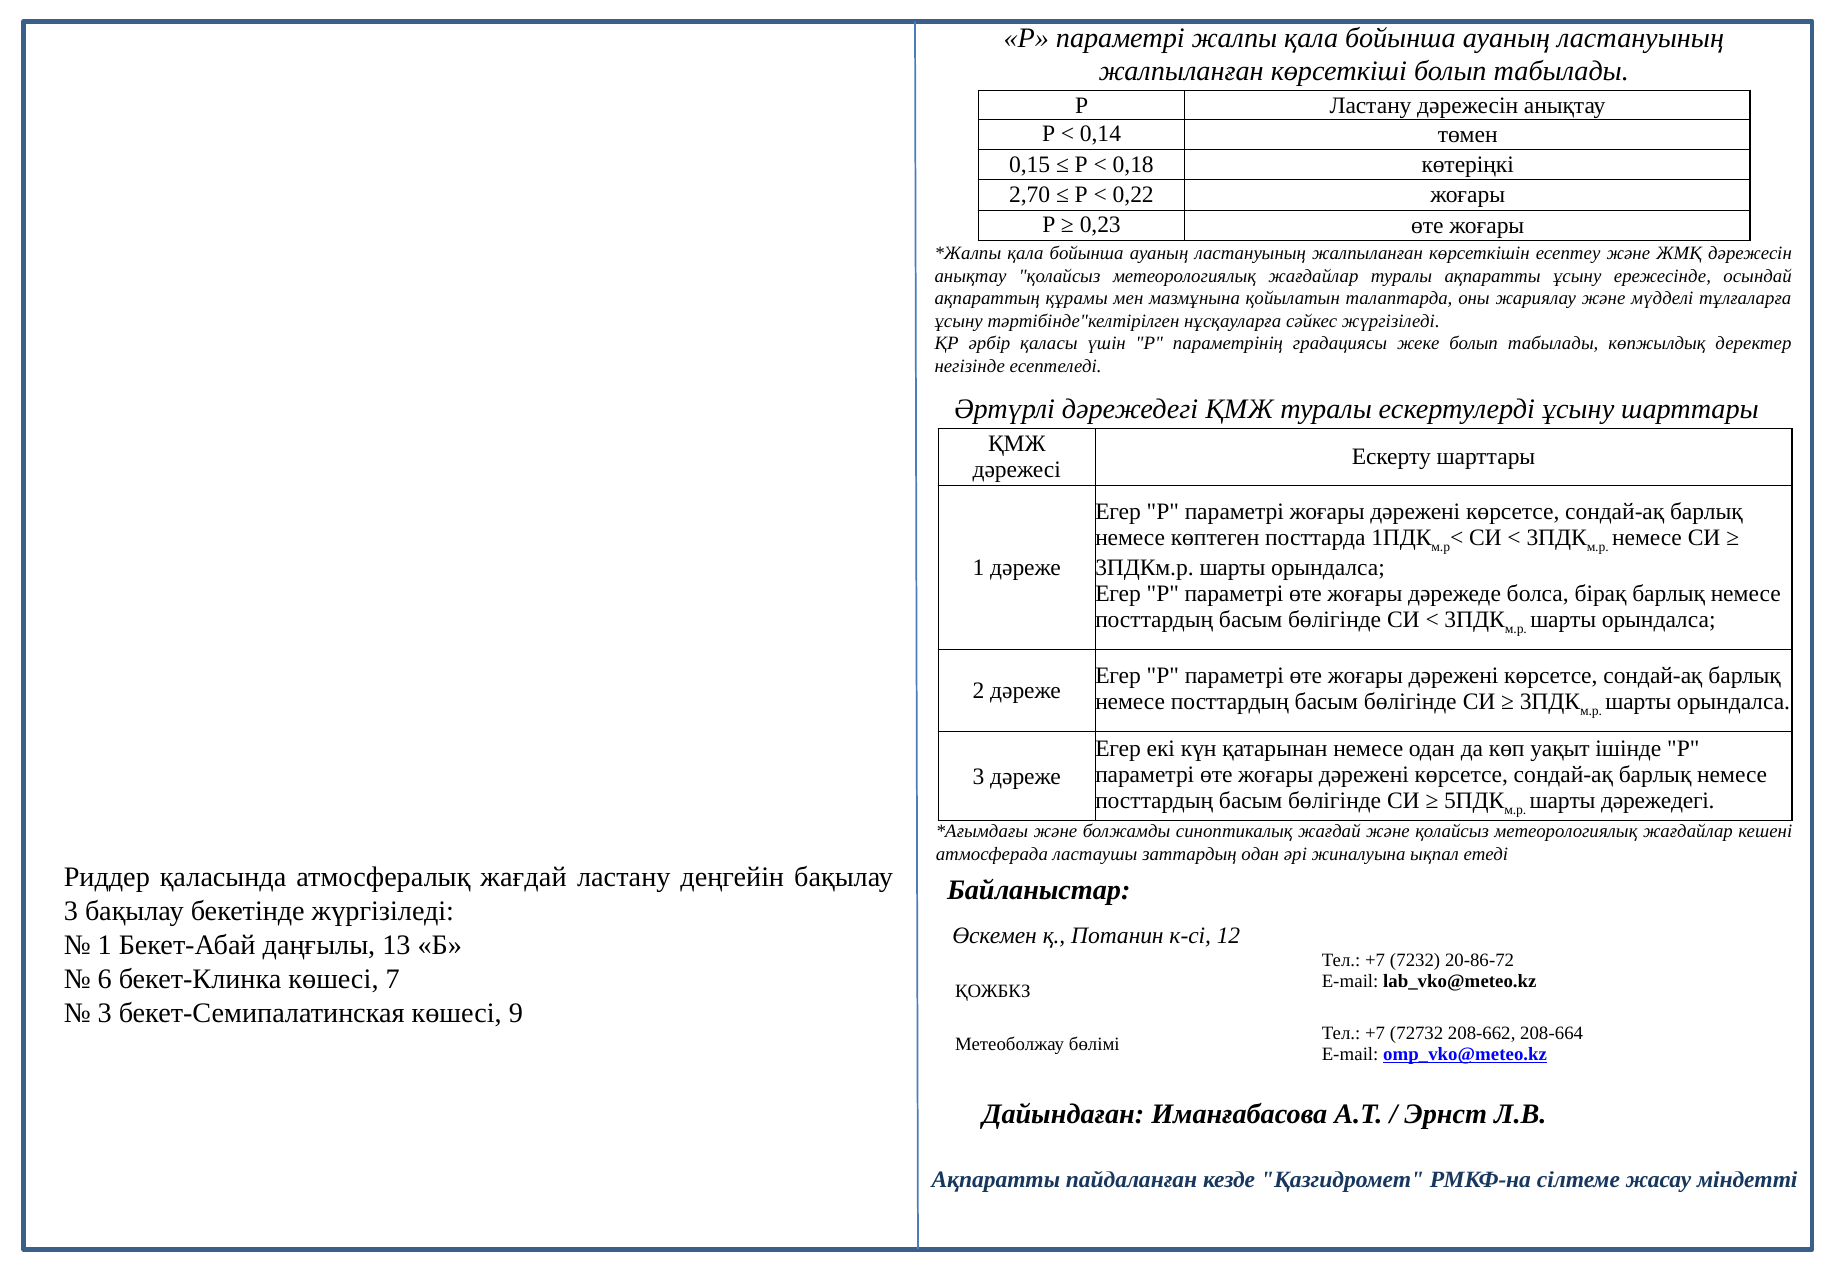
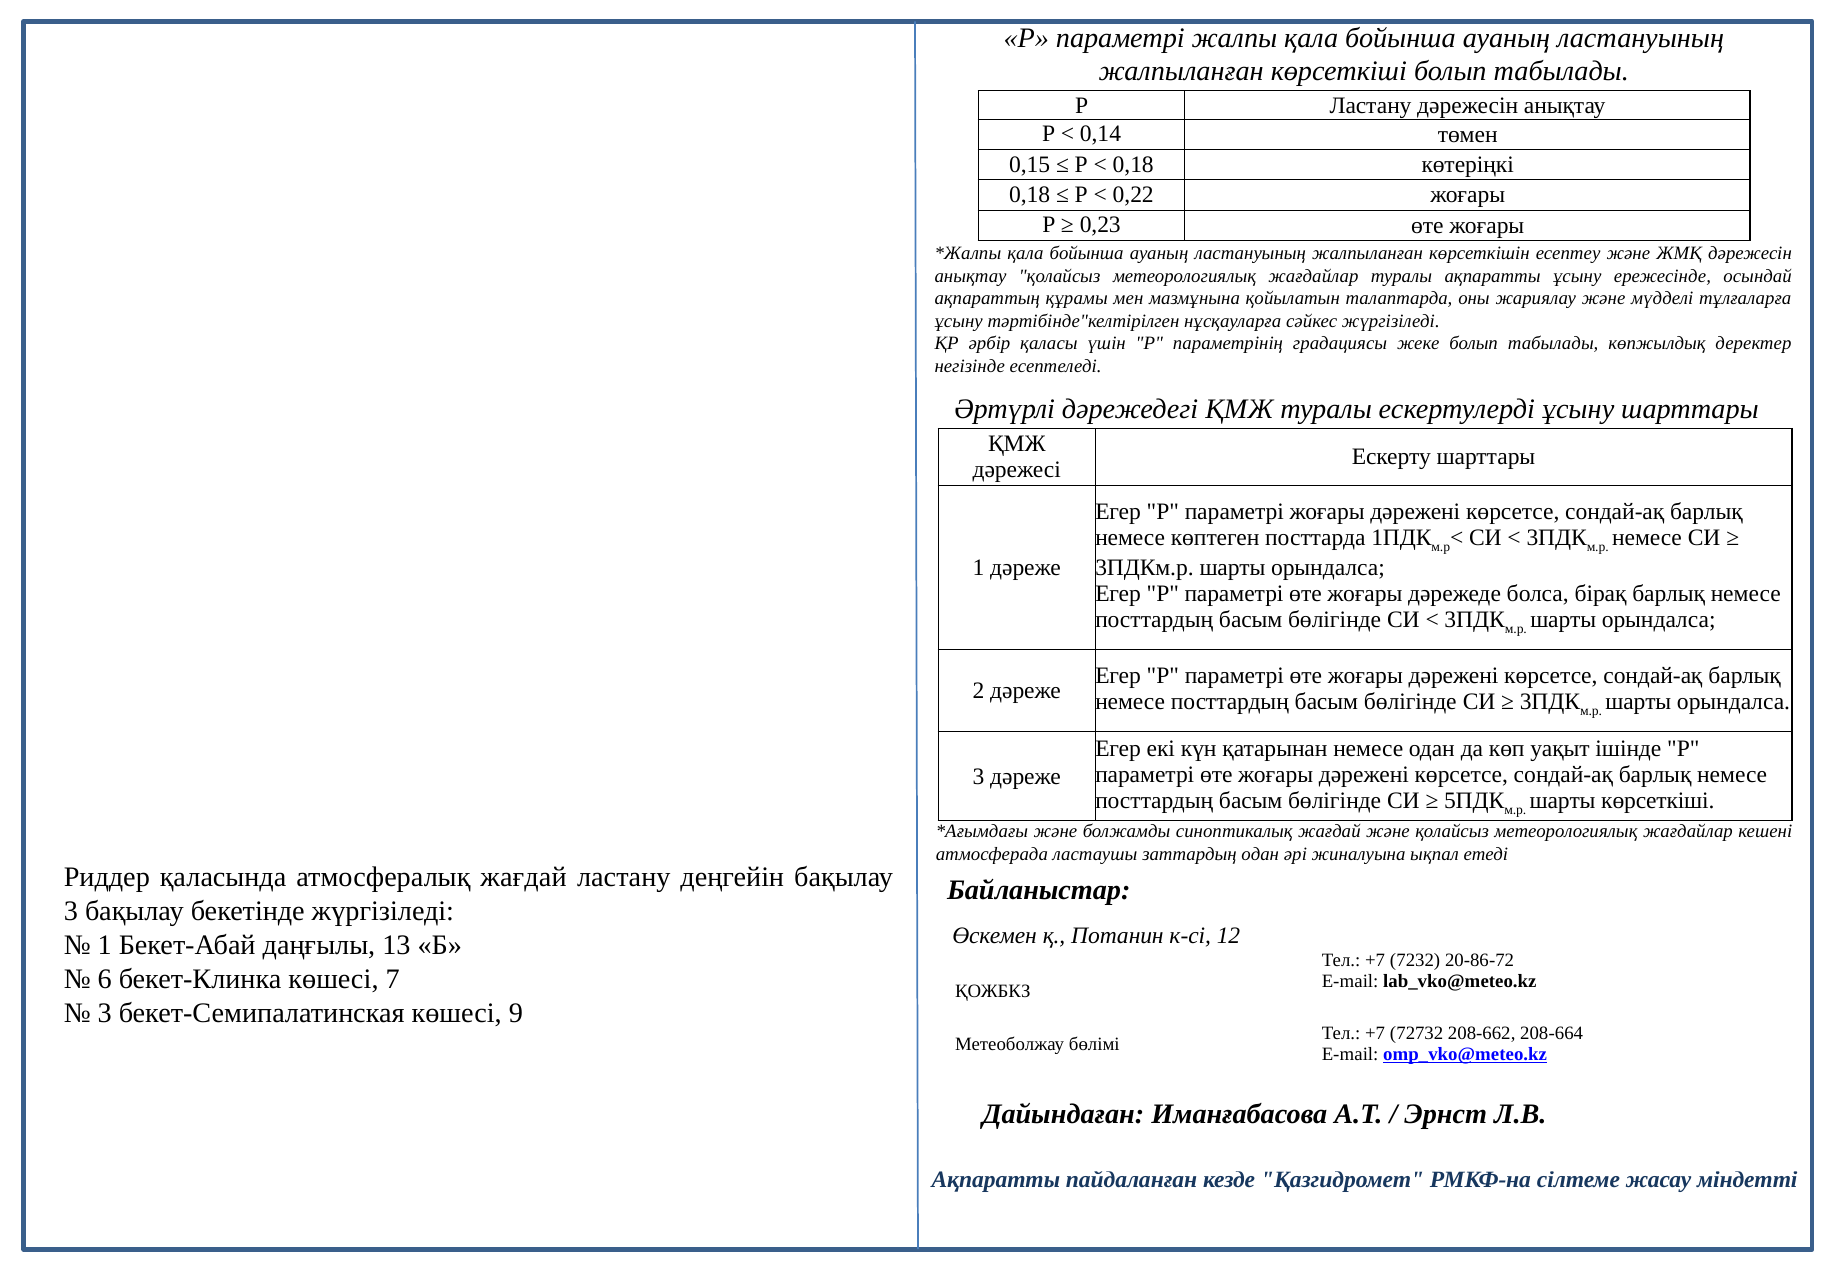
2,70 at (1030, 195): 2,70 -> 0,18
шарты дәрежедегі: дәрежедегі -> көрсеткіші
